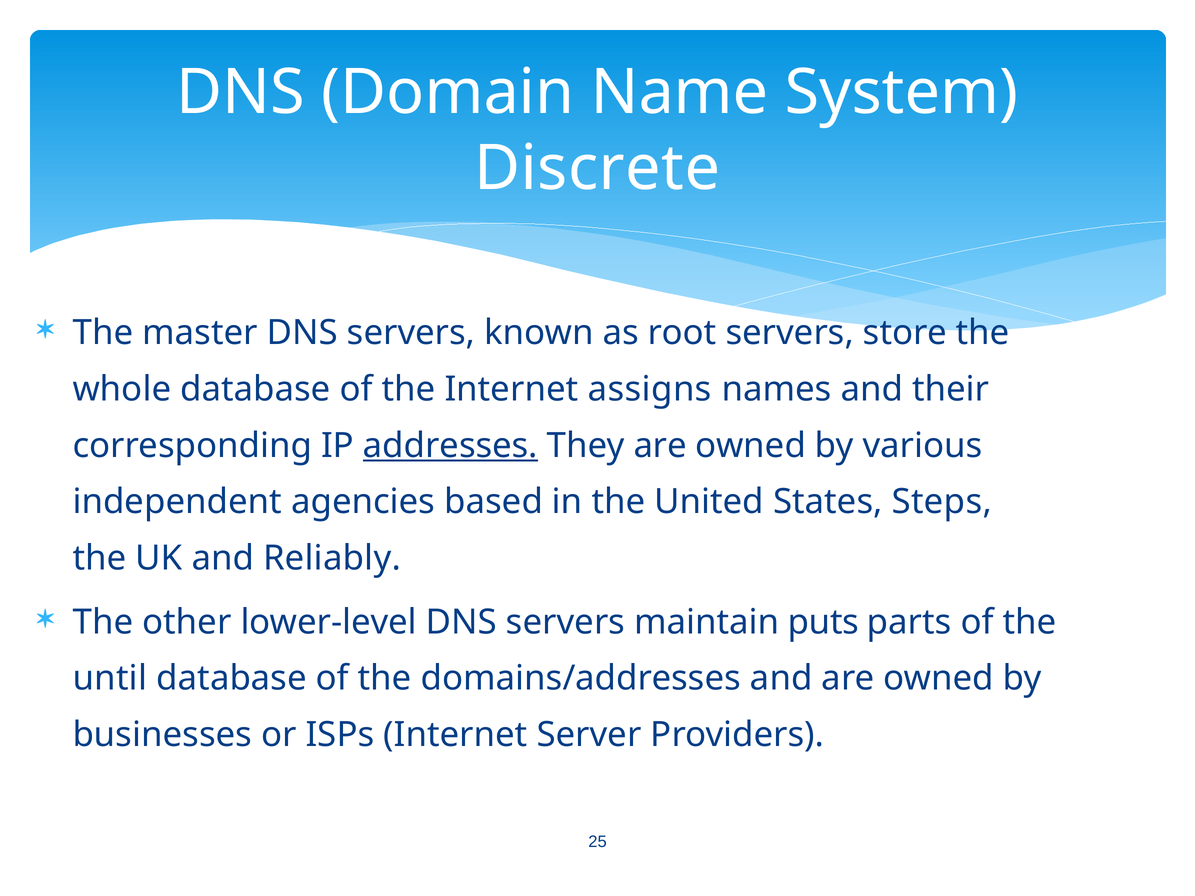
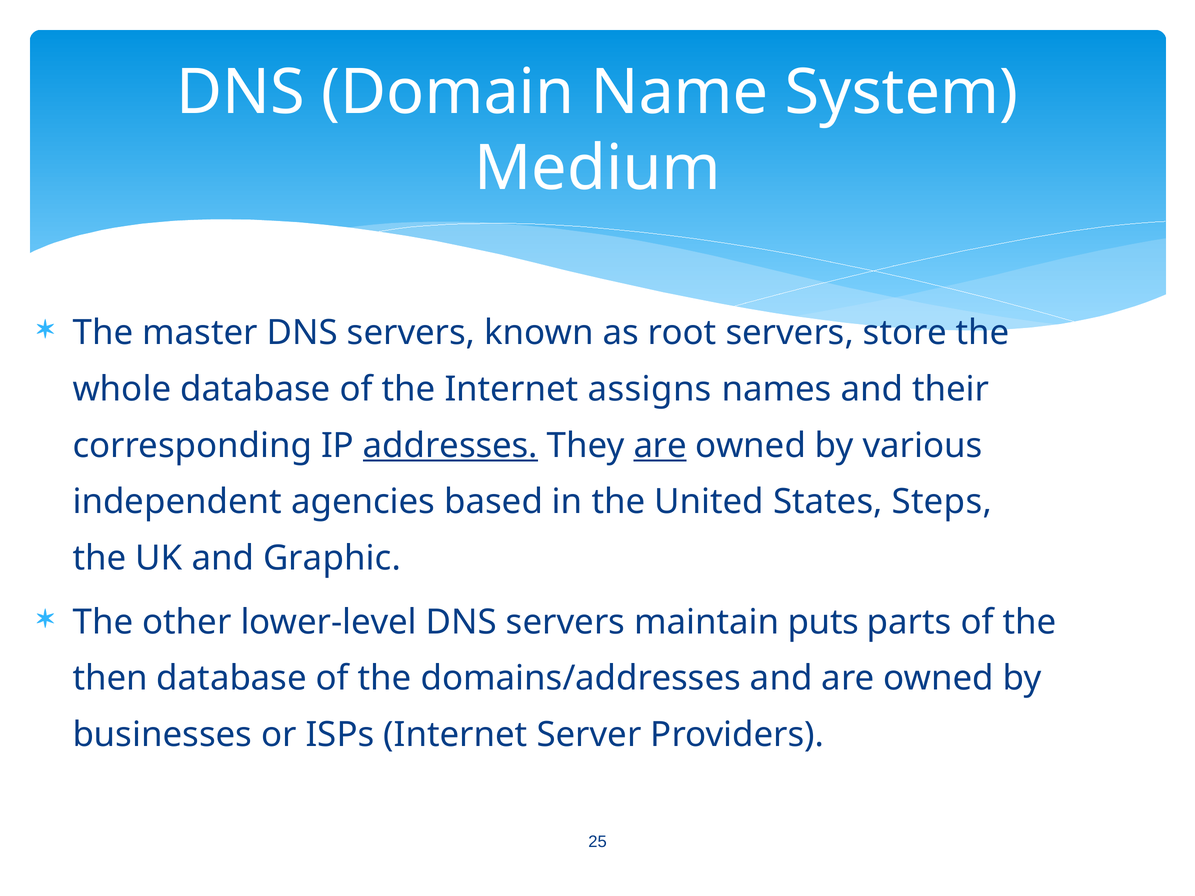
Discrete: Discrete -> Medium
are at (660, 446) underline: none -> present
Reliably: Reliably -> Graphic
until: until -> then
